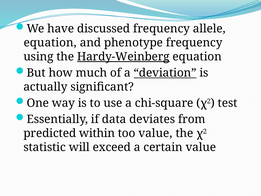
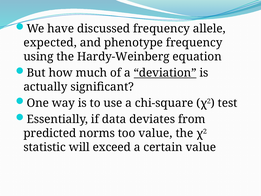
equation at (50, 43): equation -> expected
Hardy-Weinberg underline: present -> none
within: within -> norms
